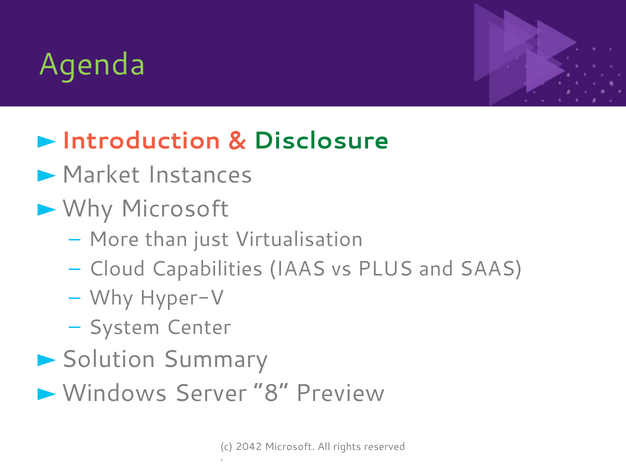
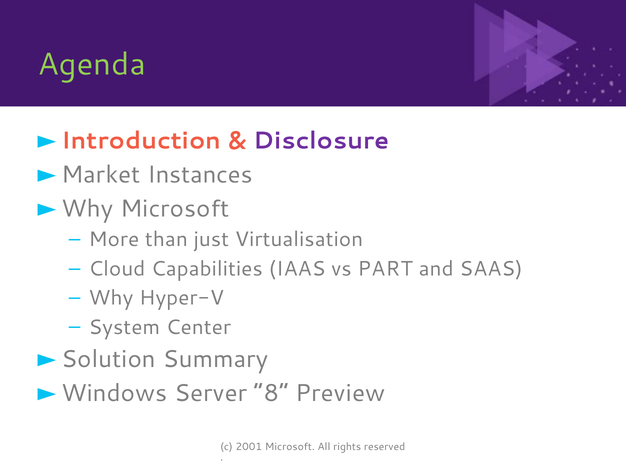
Disclosure colour: green -> purple
PLUS: PLUS -> PART
2042: 2042 -> 2001
